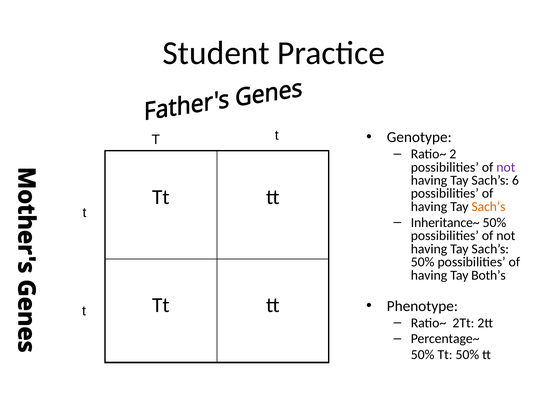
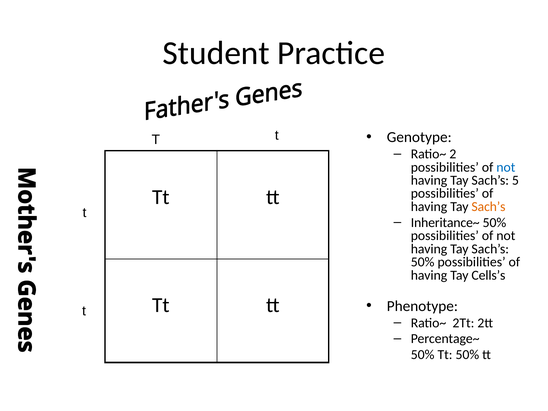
not at (506, 167) colour: purple -> blue
6: 6 -> 5
Both’s: Both’s -> Cells’s
